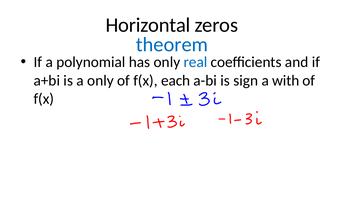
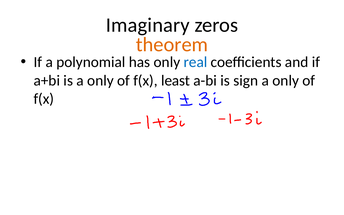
Horizontal: Horizontal -> Imaginary
theorem colour: blue -> orange
each: each -> least
with at (286, 80): with -> only
